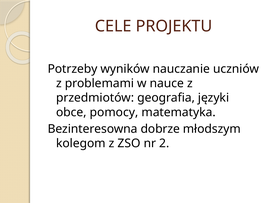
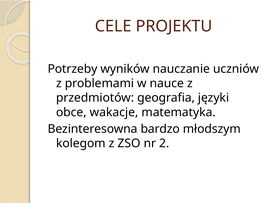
pomocy: pomocy -> wakacje
dobrze: dobrze -> bardzo
